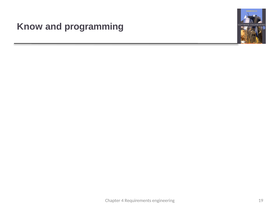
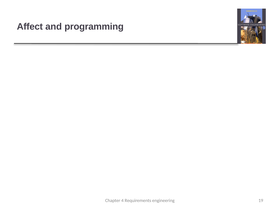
Know: Know -> Affect
